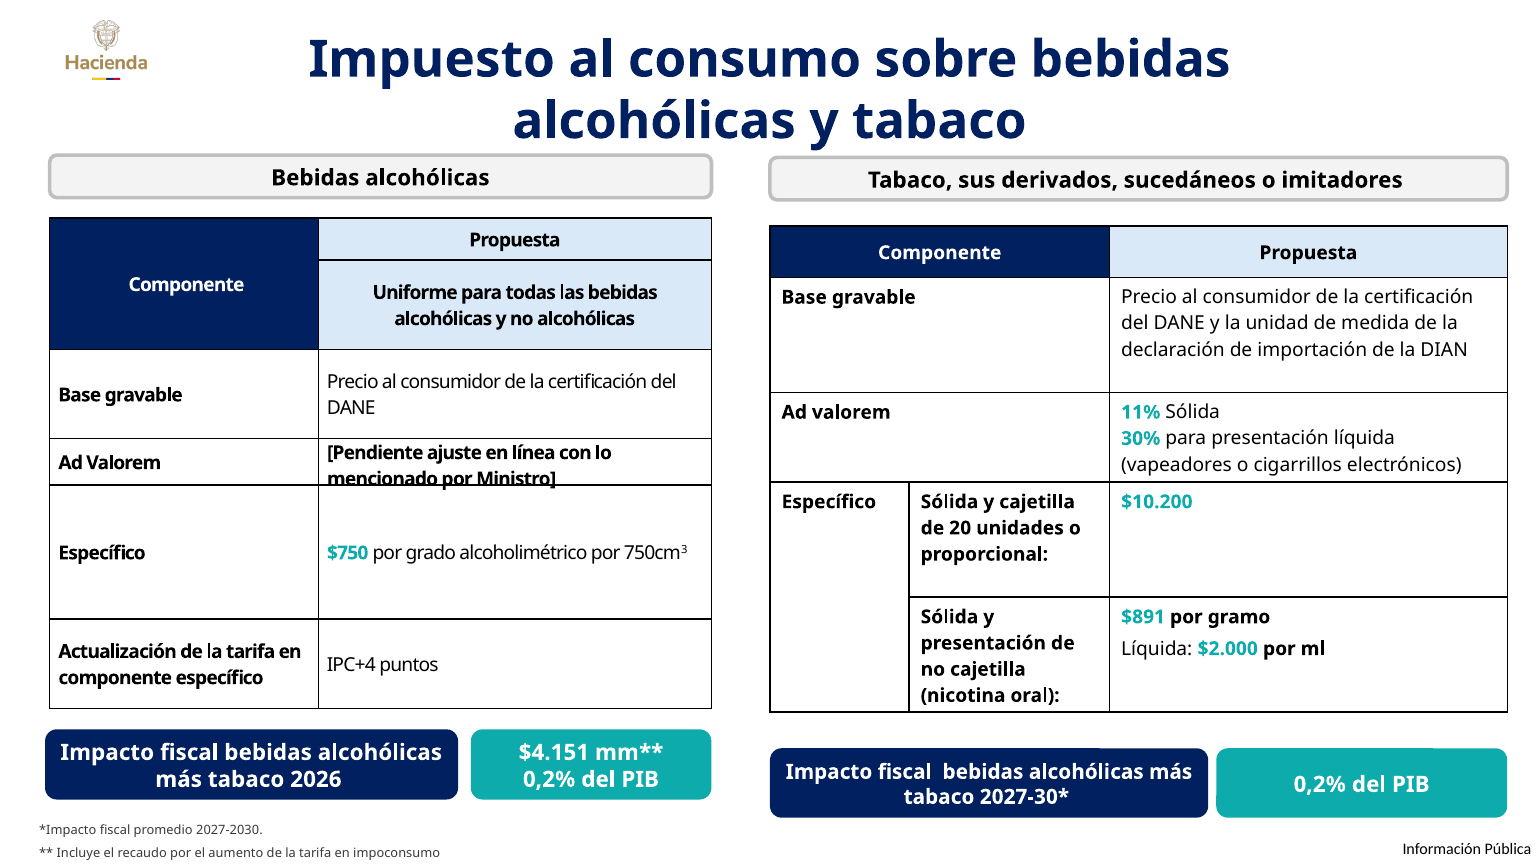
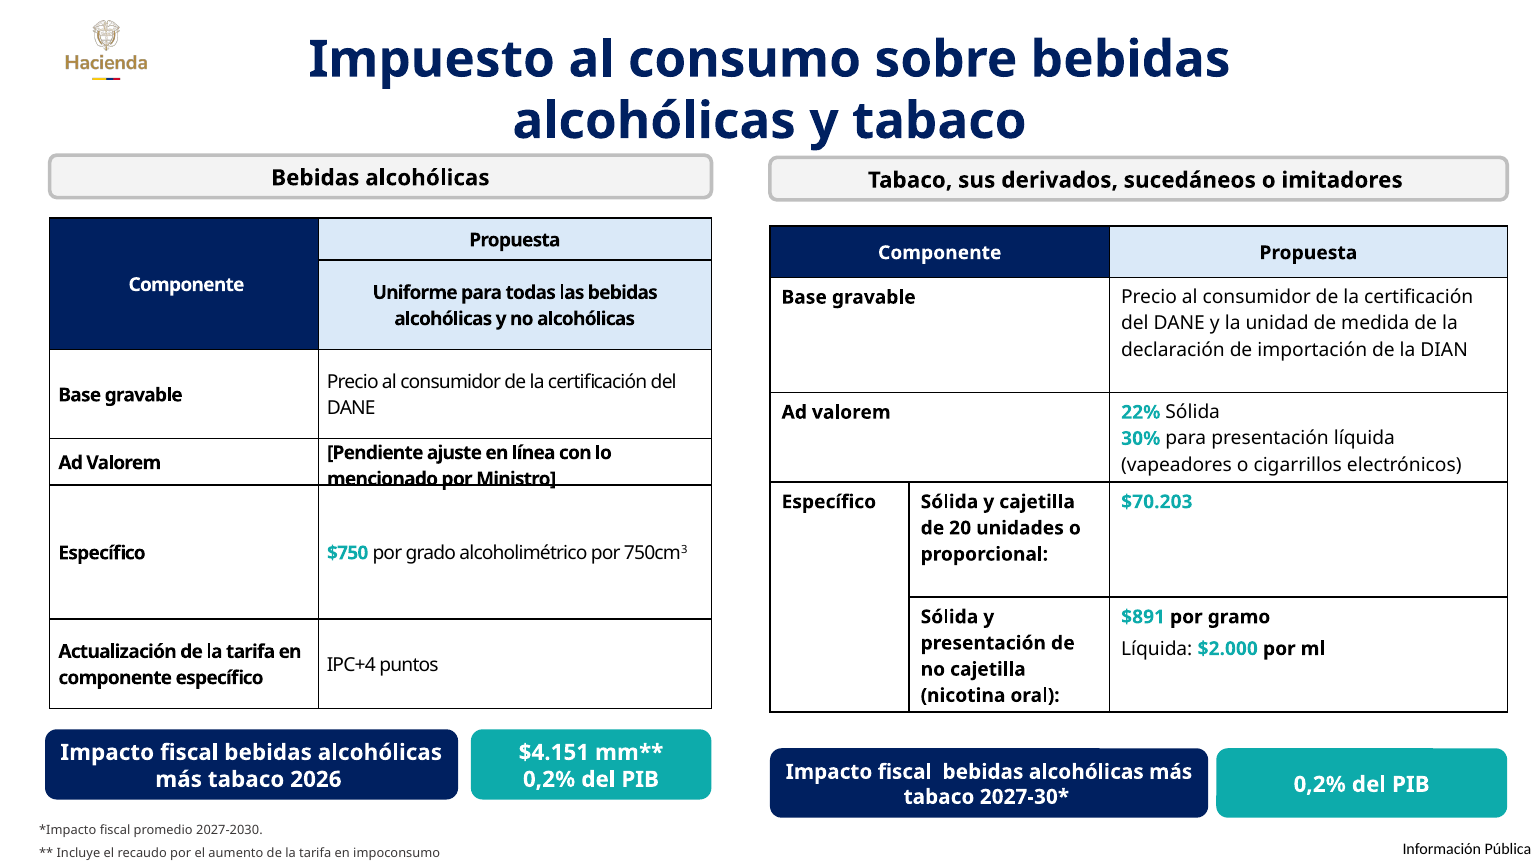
11%: 11% -> 22%
$10.200: $10.200 -> $70.203
